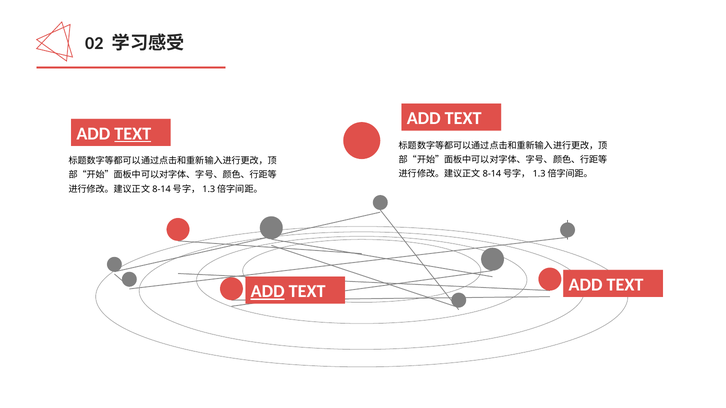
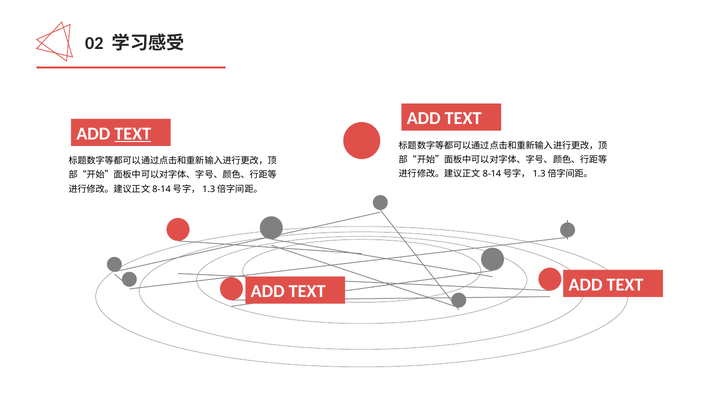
ADD at (268, 292) underline: present -> none
